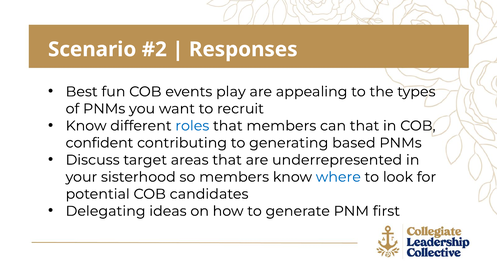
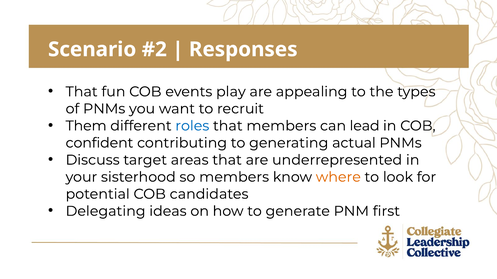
Best at (82, 92): Best -> That
Know at (86, 126): Know -> Them
can that: that -> lead
based: based -> actual
where colour: blue -> orange
